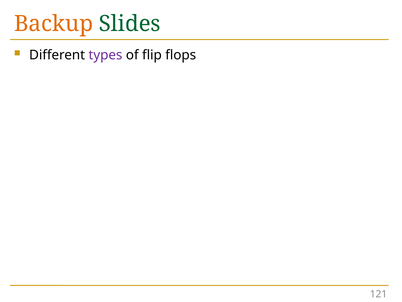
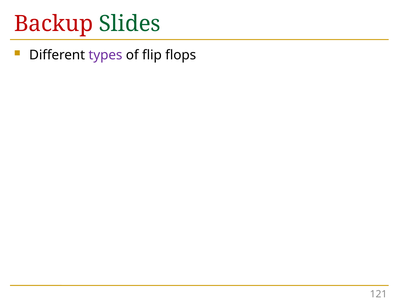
Backup colour: orange -> red
